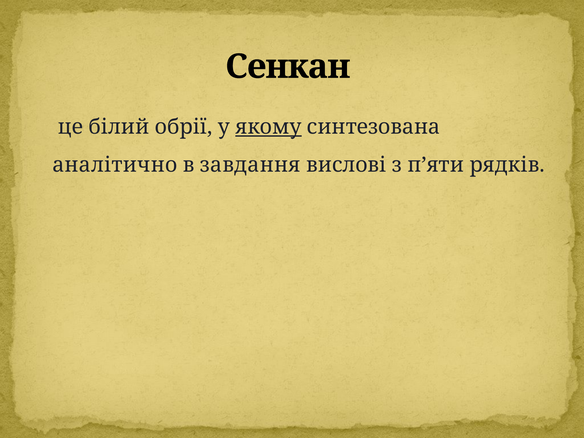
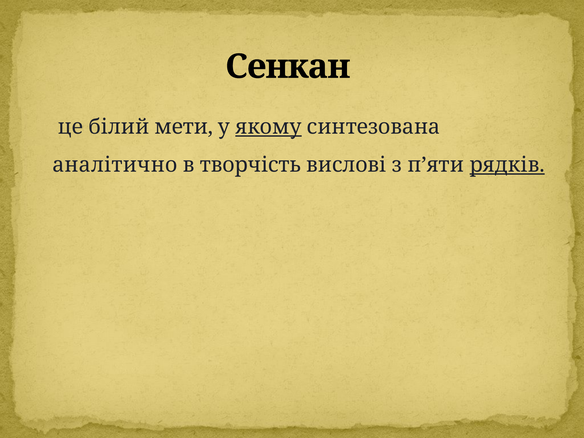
обрії: обрії -> мети
завдання: завдання -> творчість
рядків underline: none -> present
